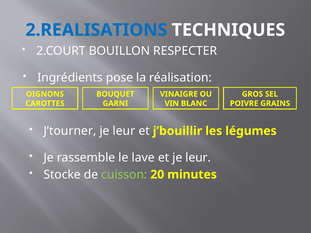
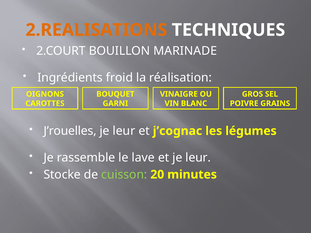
2.REALISATIONS colour: blue -> orange
RESPECTER: RESPECTER -> MARINADE
pose: pose -> froid
J’tourner: J’tourner -> J’rouelles
j’bouillir: j’bouillir -> j’cognac
